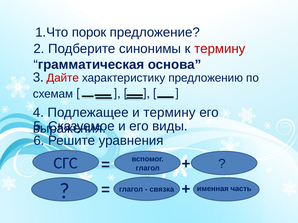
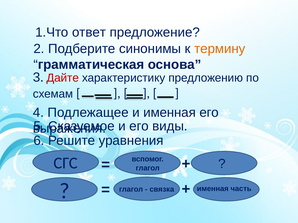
порок: порок -> ответ
термину at (220, 49) colour: red -> orange
и термину: термину -> именная
